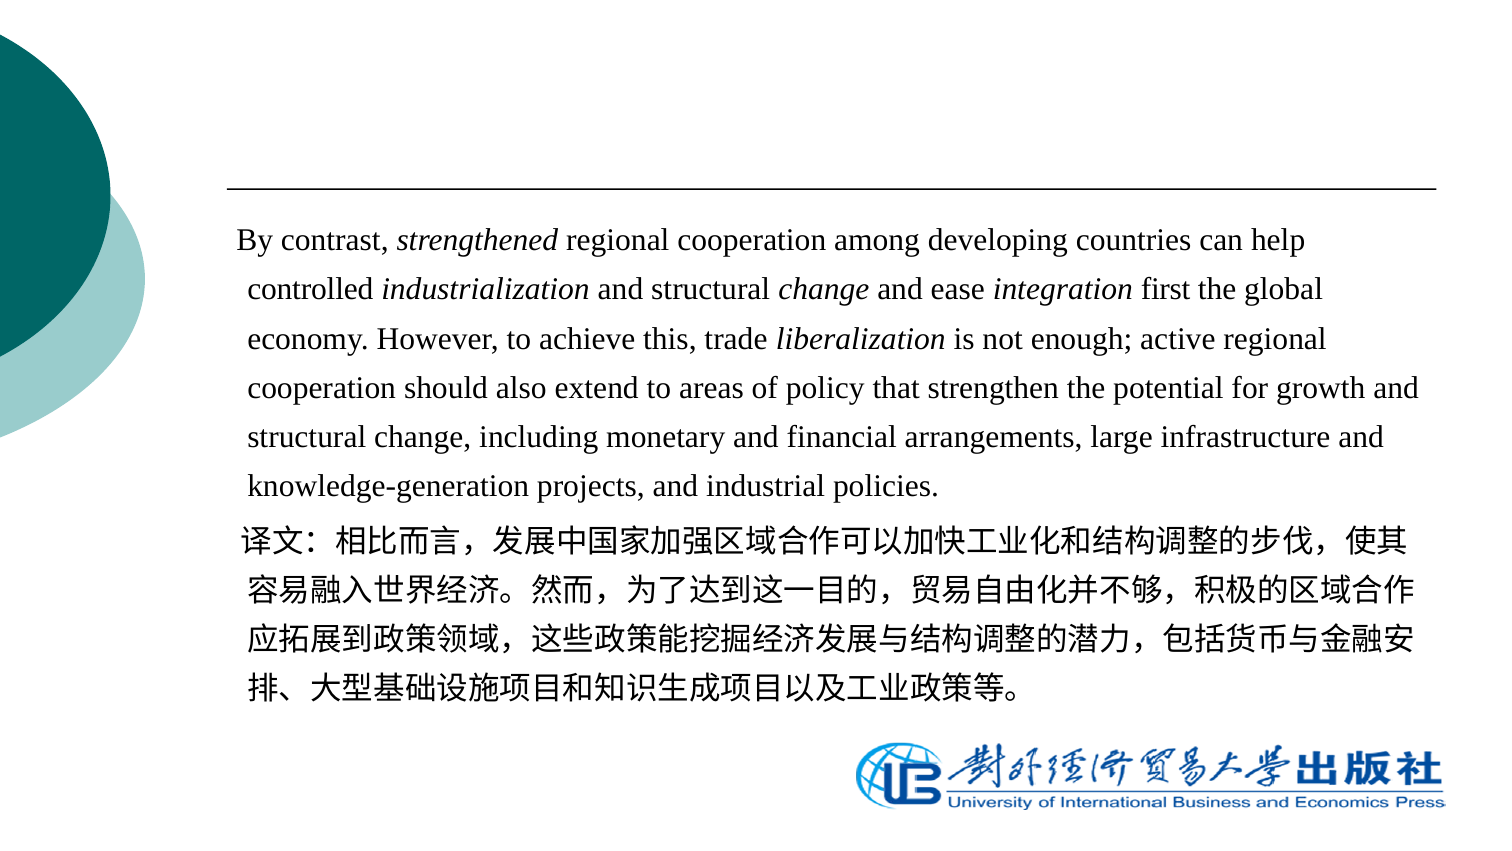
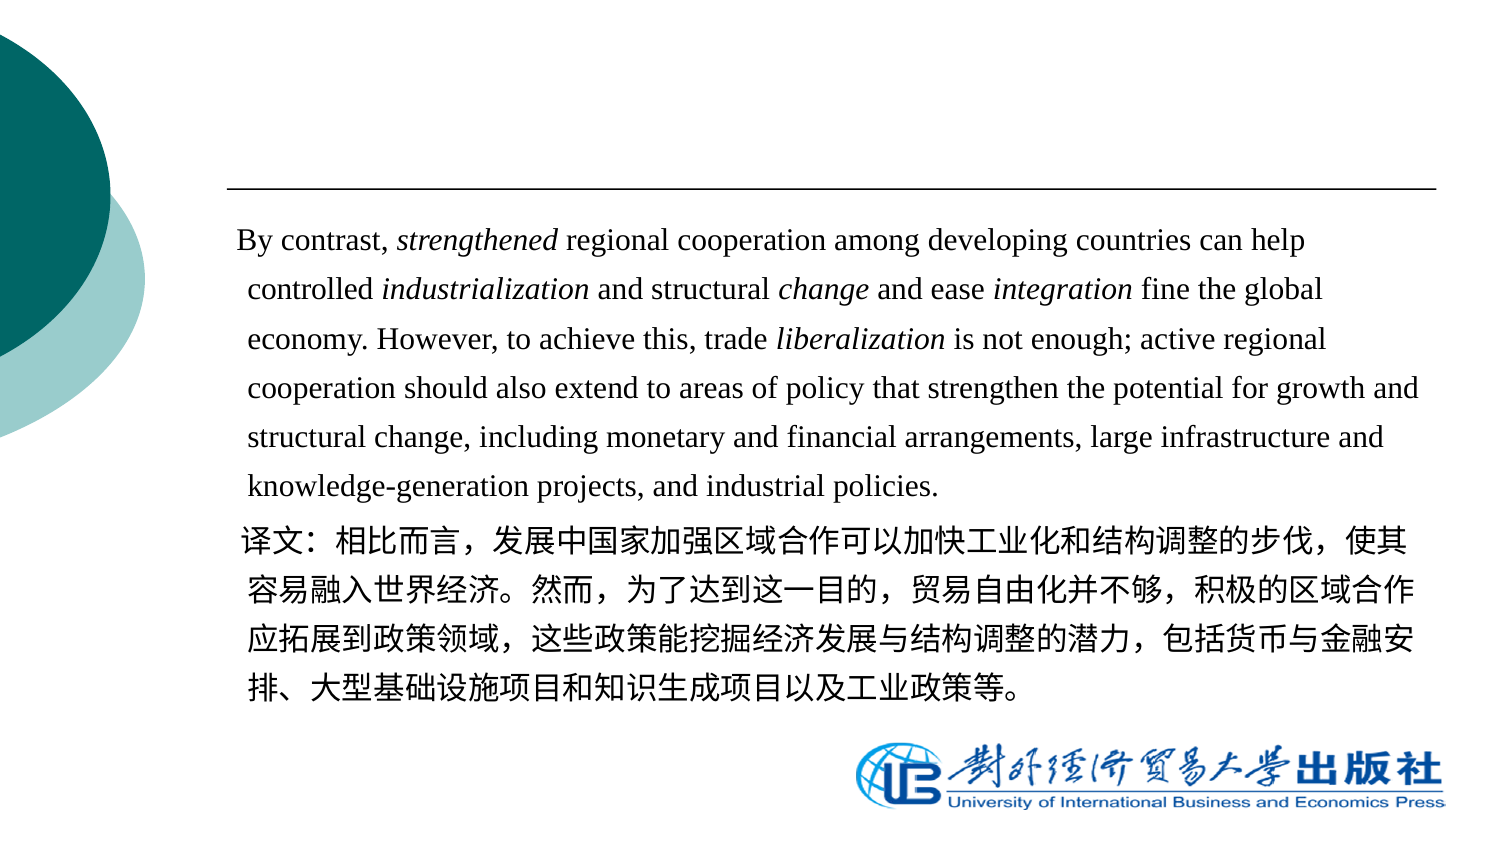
first: first -> fine
